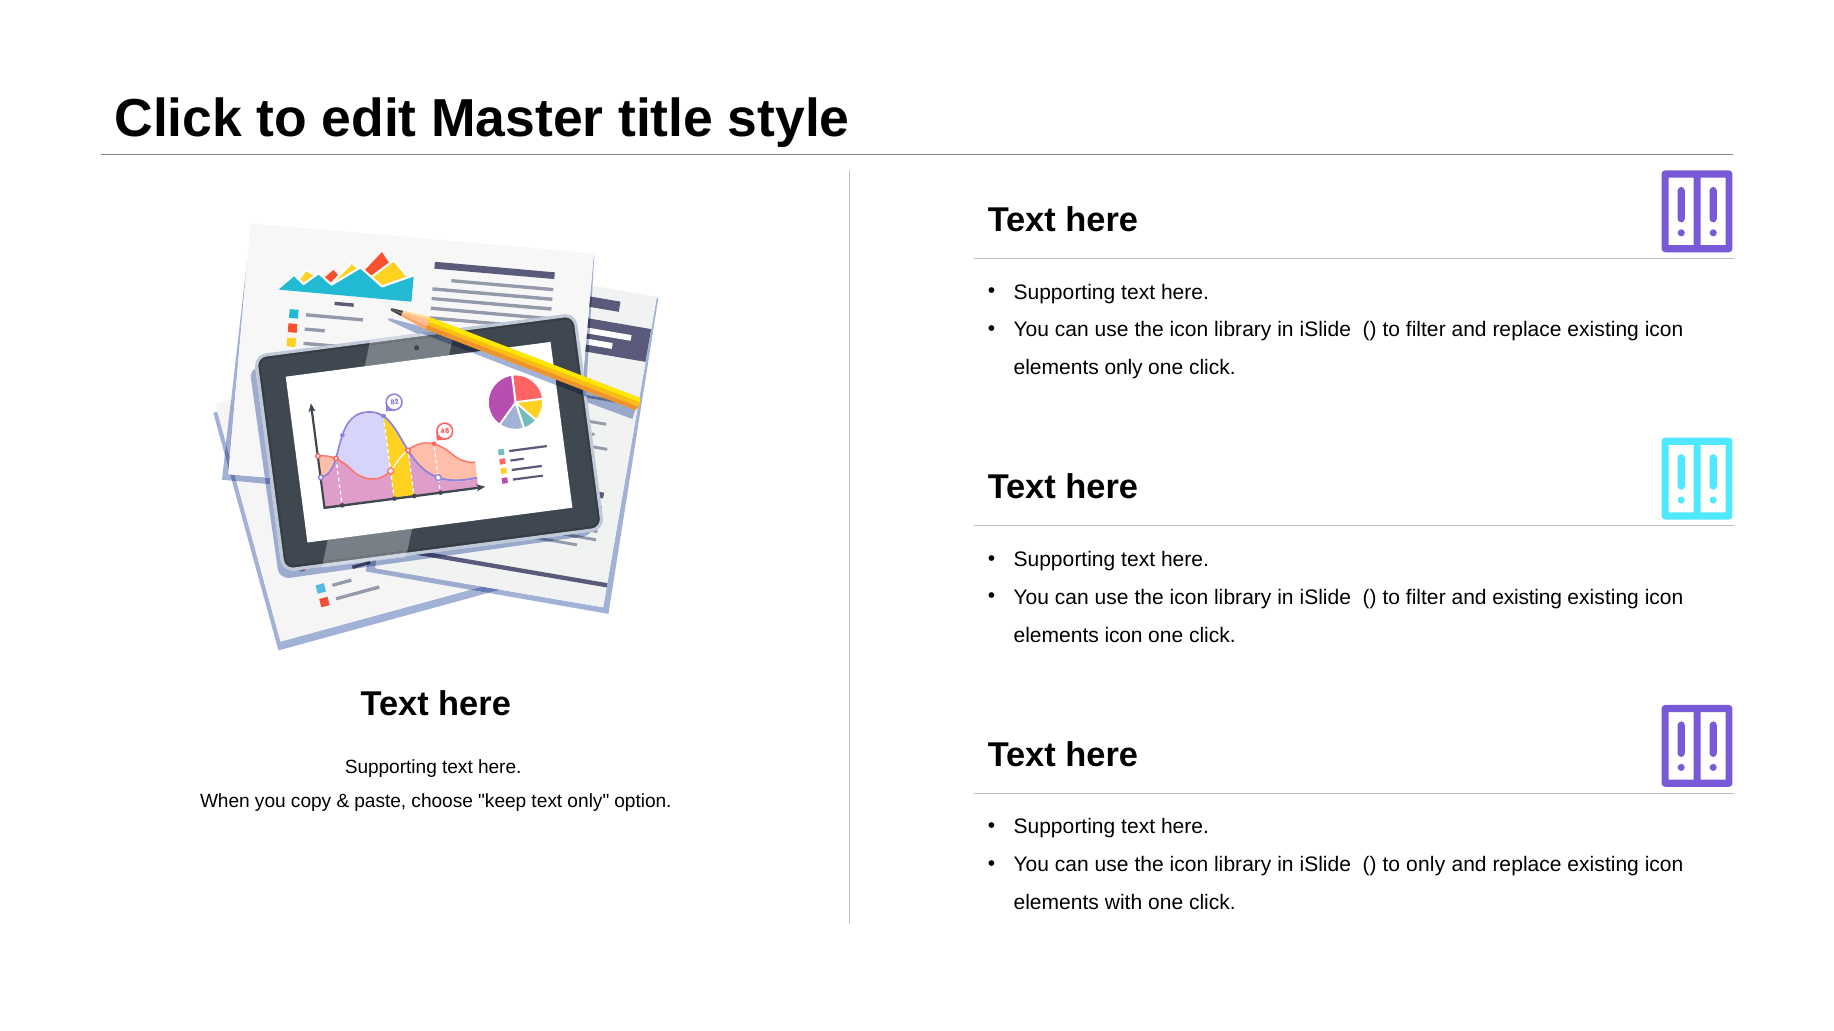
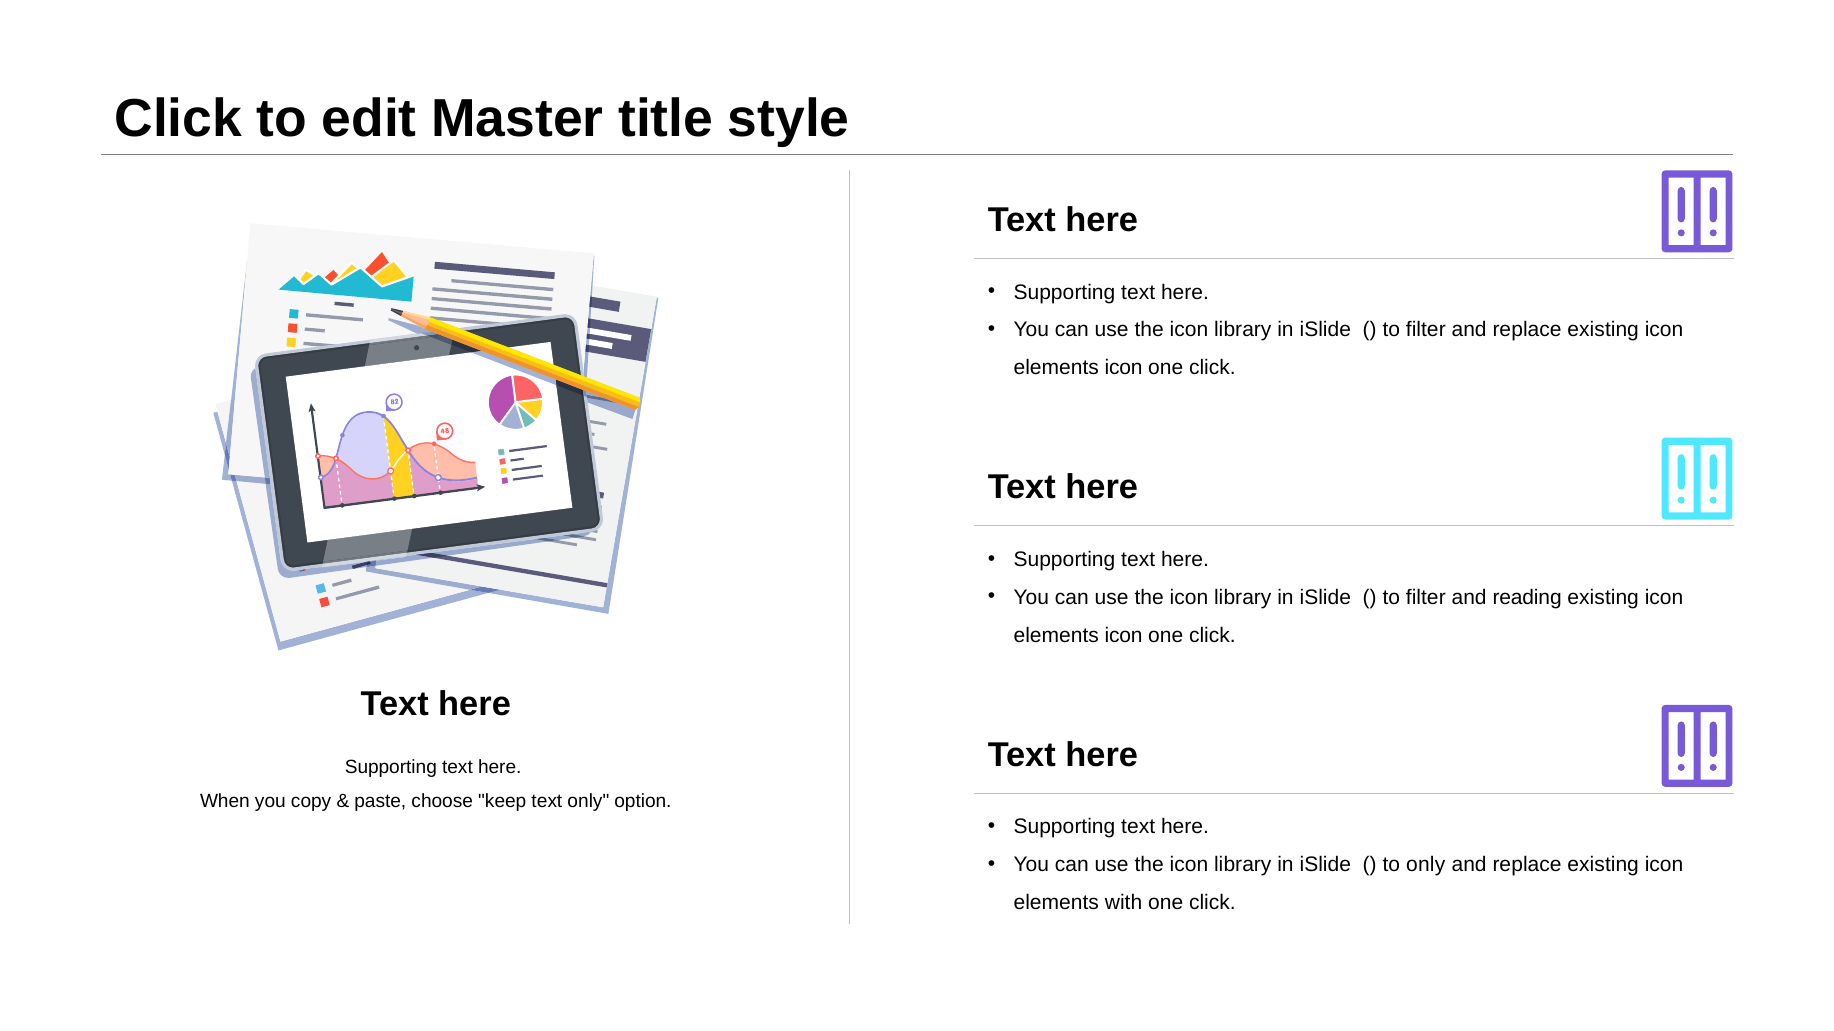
only at (1124, 368): only -> icon
and existing: existing -> reading
